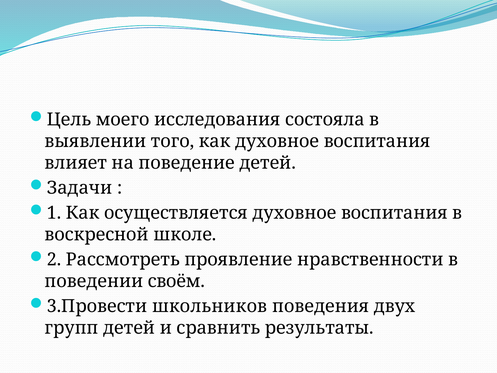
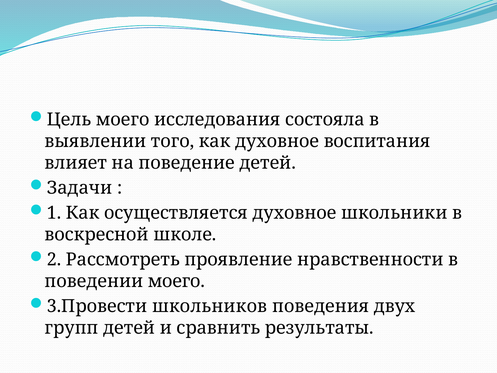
осуществляется духовное воспитания: воспитания -> школьники
поведении своём: своём -> моего
